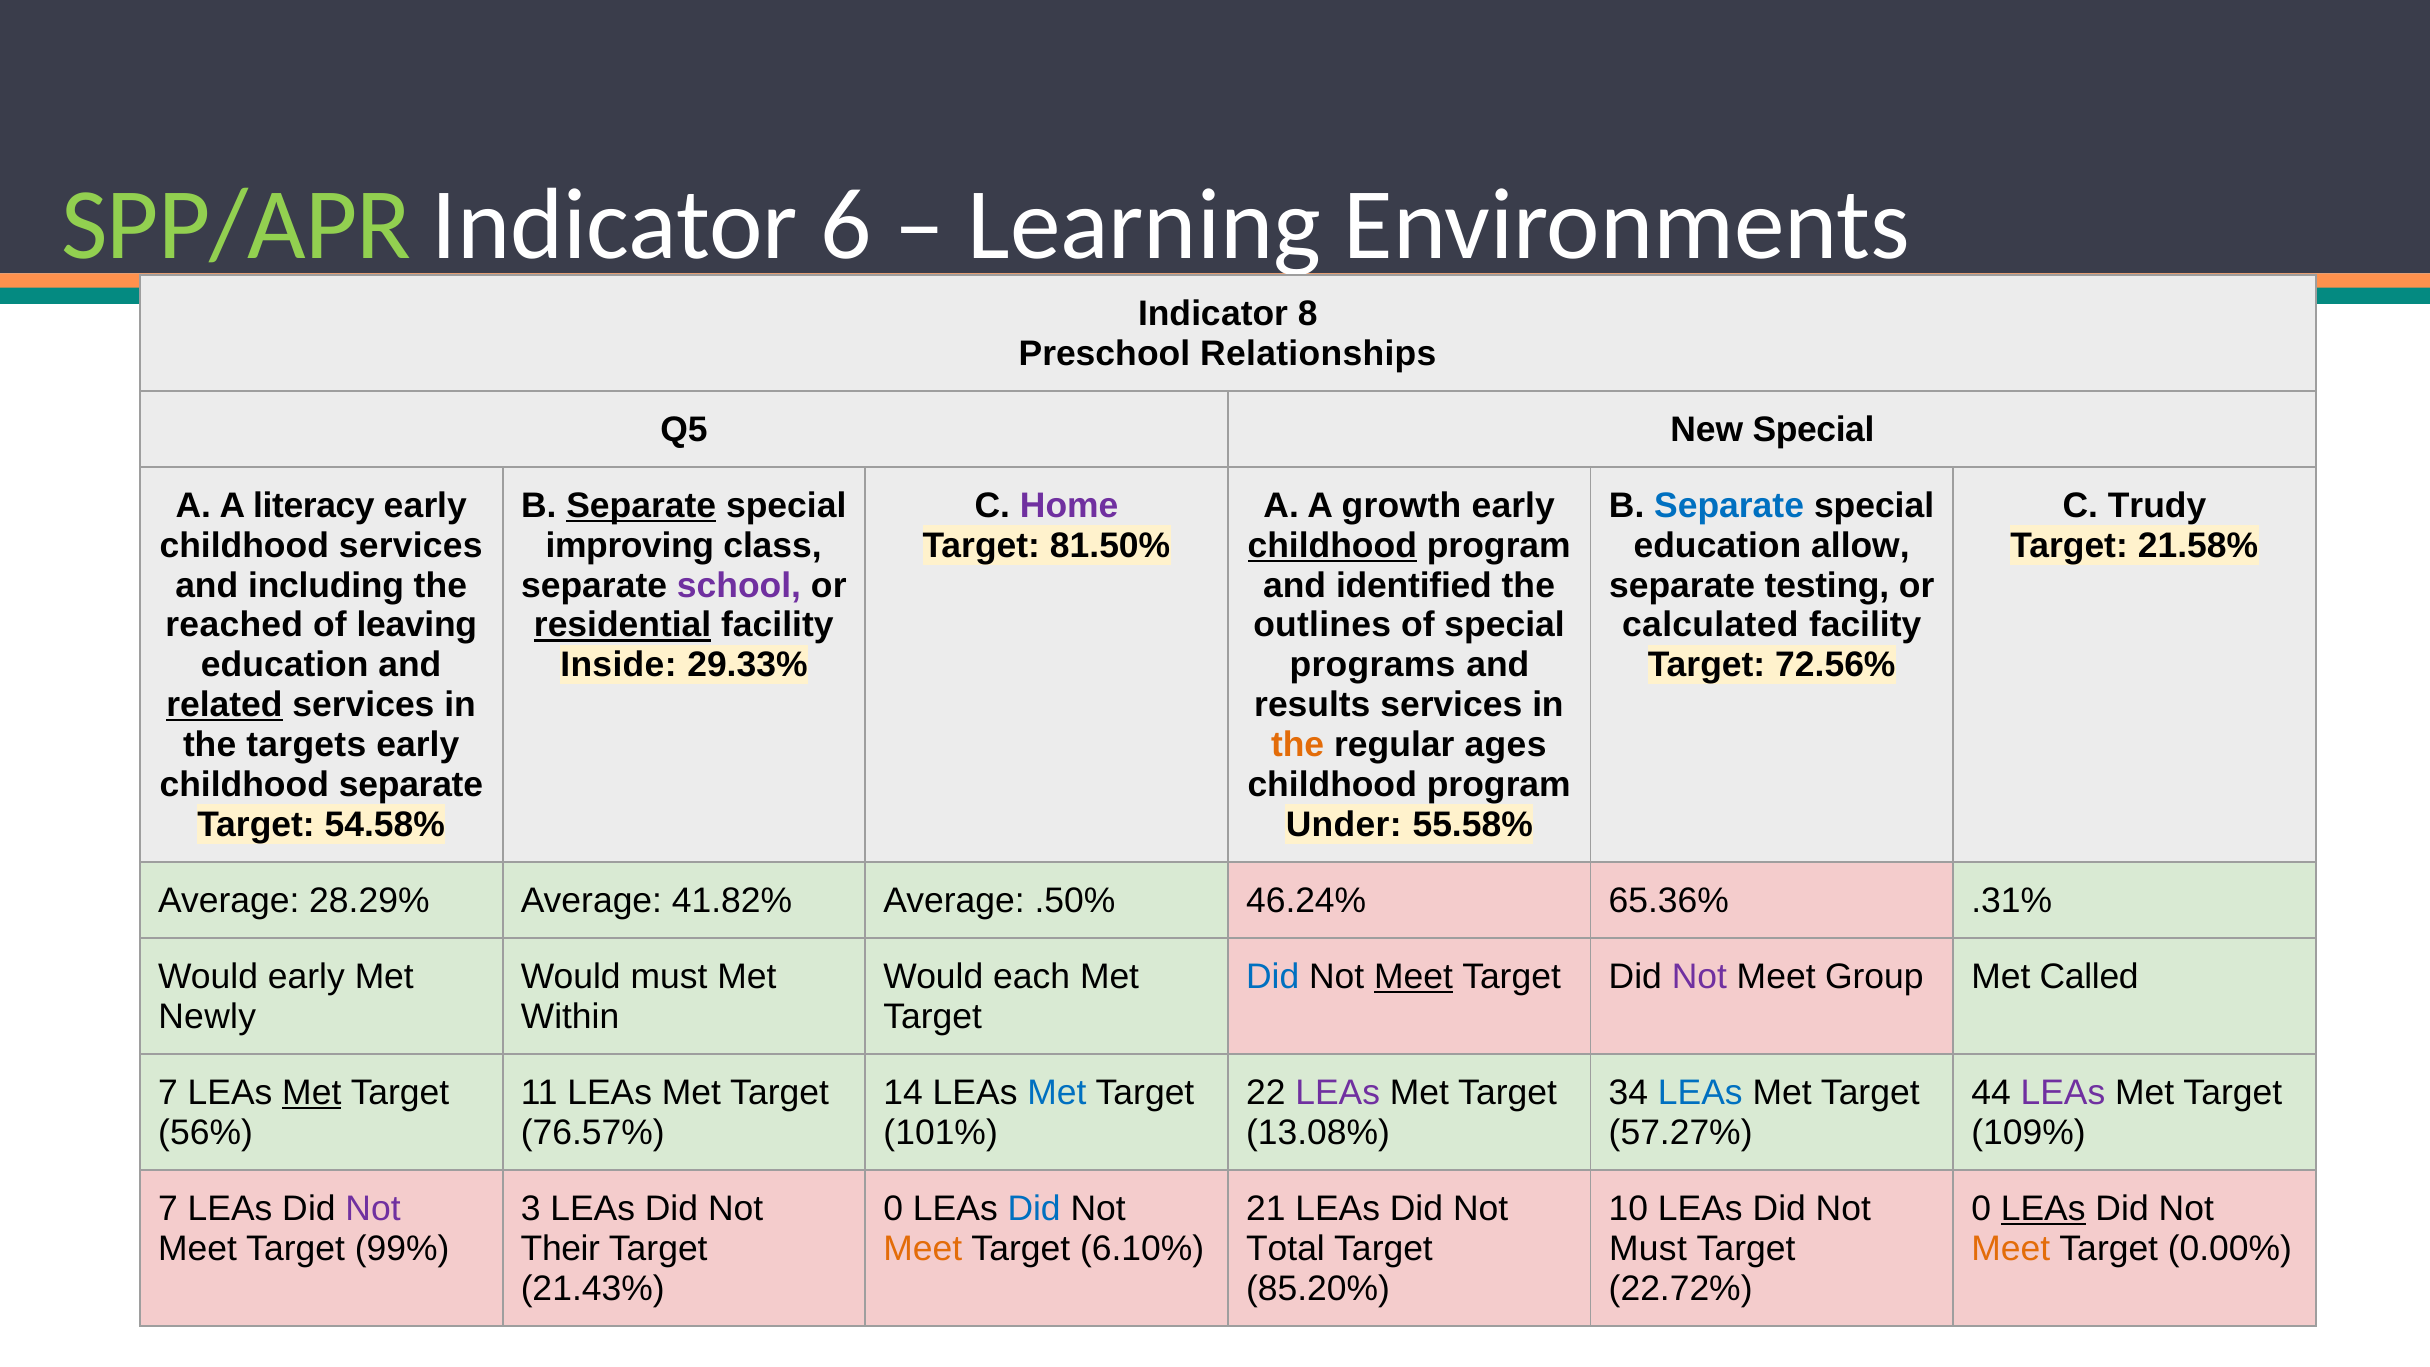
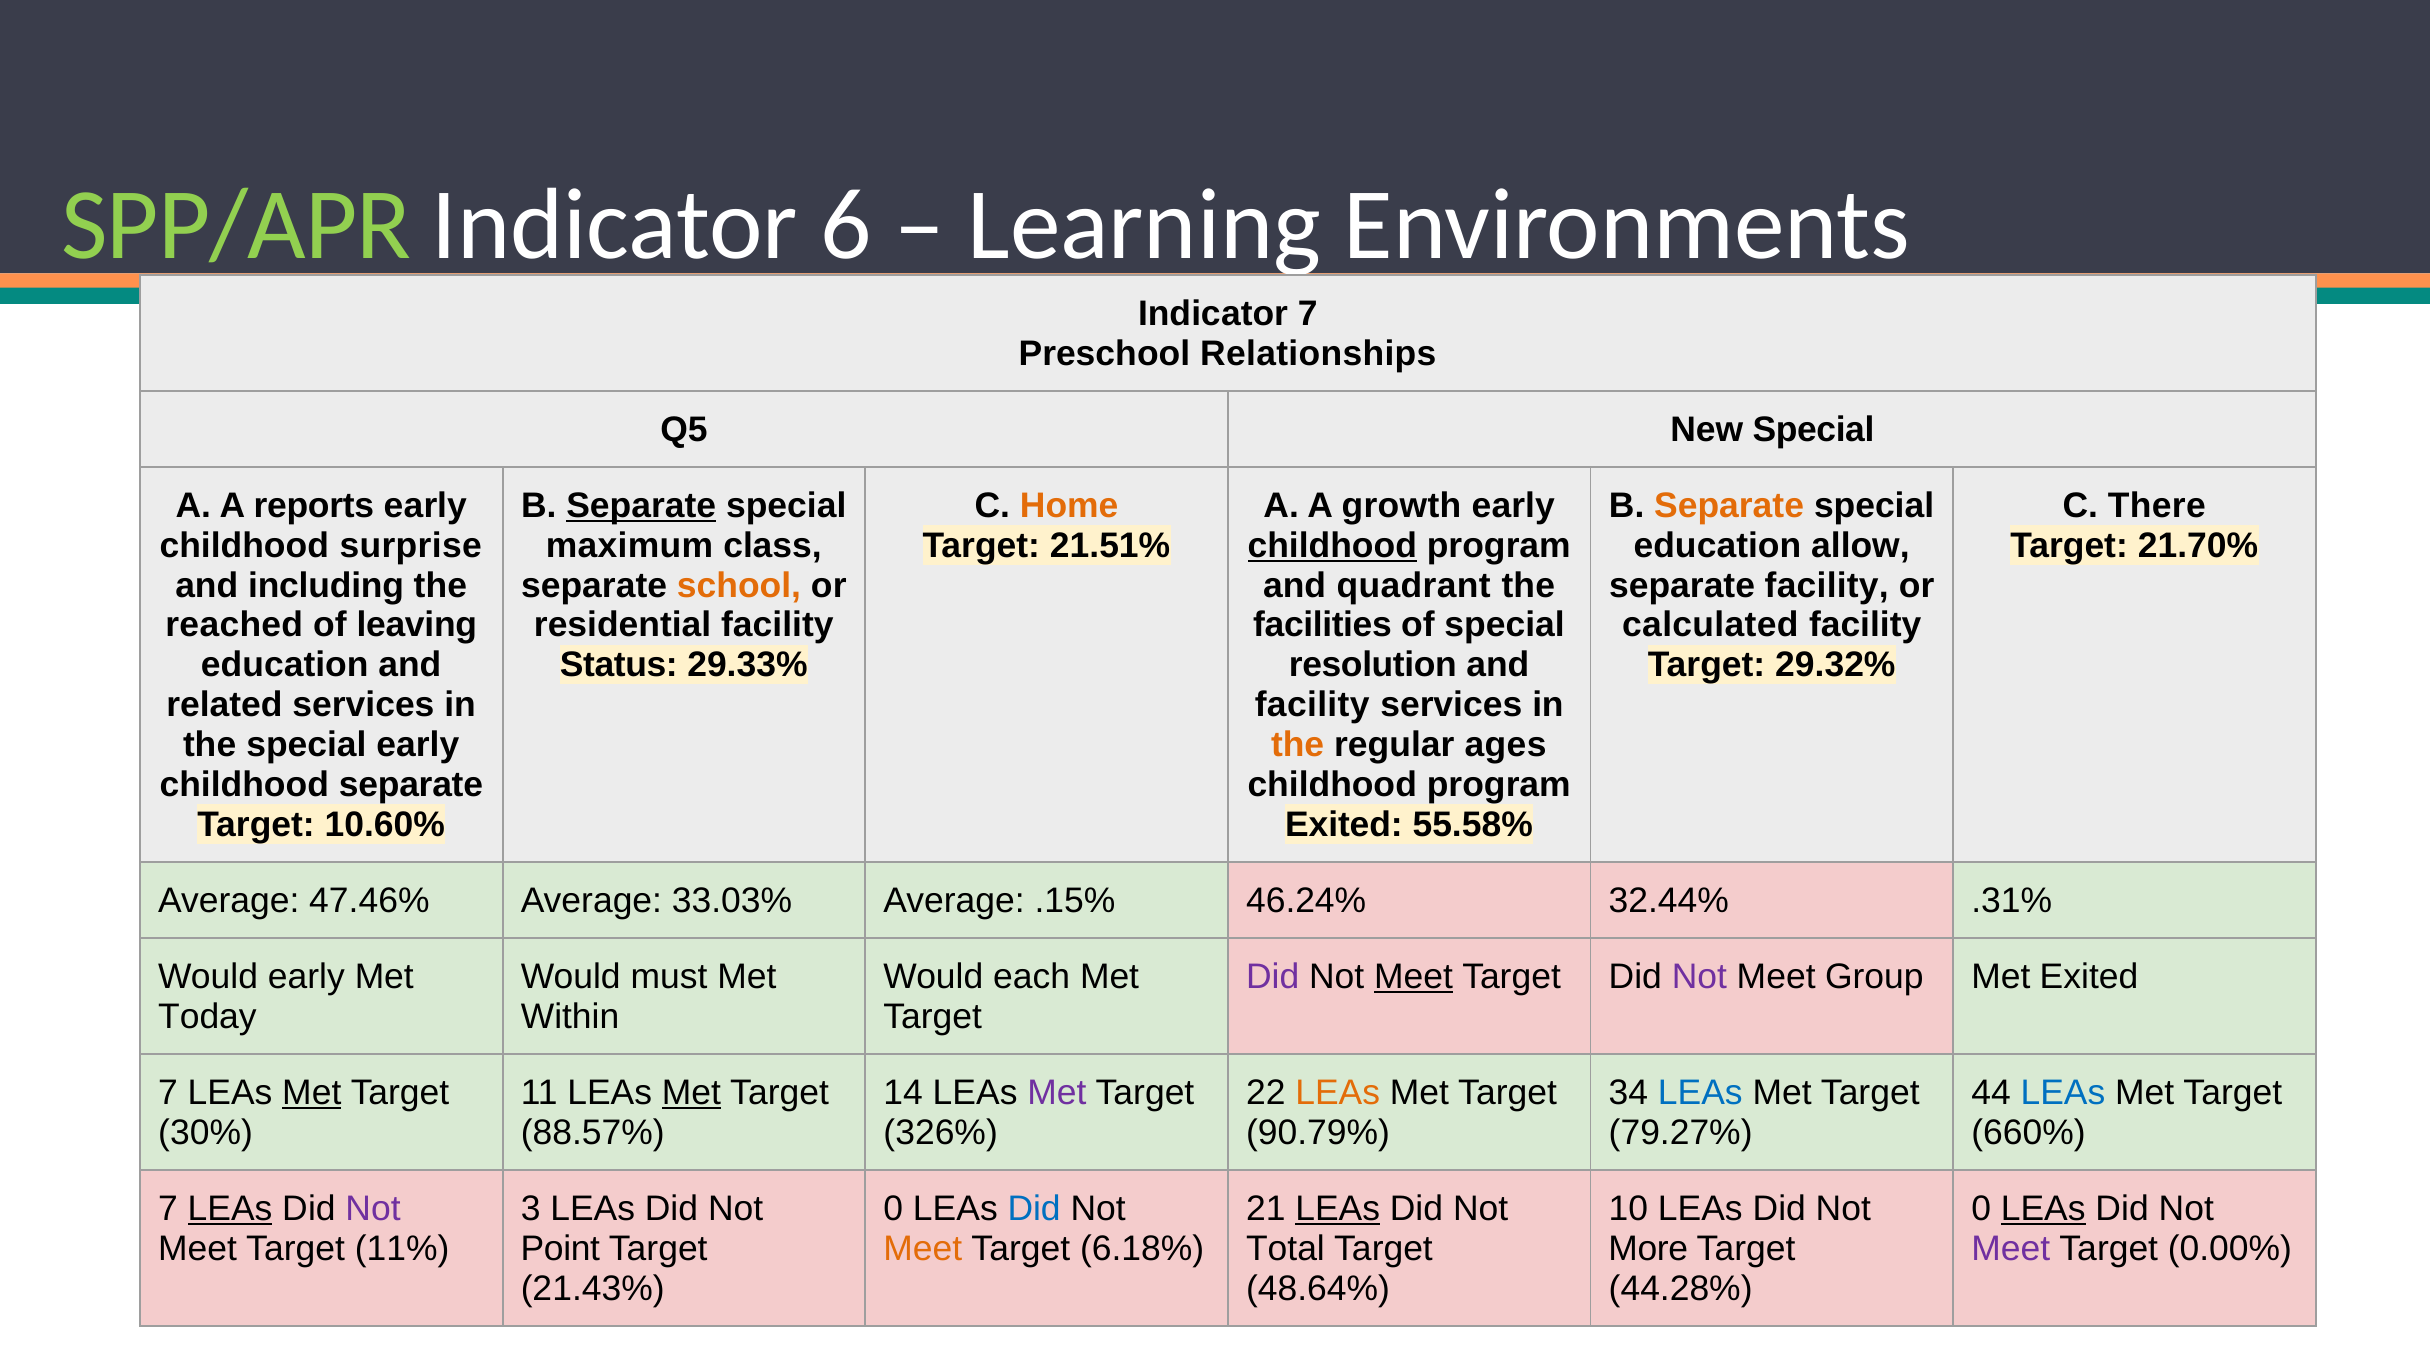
Indicator 8: 8 -> 7
literacy: literacy -> reports
Home colour: purple -> orange
Separate at (1729, 506) colour: blue -> orange
Trudy: Trudy -> There
childhood services: services -> surprise
improving: improving -> maximum
81.50%: 81.50% -> 21.51%
21.58%: 21.58% -> 21.70%
school colour: purple -> orange
identified: identified -> quadrant
separate testing: testing -> facility
residential underline: present -> none
outlines: outlines -> facilities
Inside: Inside -> Status
programs: programs -> resolution
72.56%: 72.56% -> 29.32%
related underline: present -> none
results at (1312, 705): results -> facility
the targets: targets -> special
54.58%: 54.58% -> 10.60%
Under at (1344, 824): Under -> Exited
28.29%: 28.29% -> 47.46%
41.82%: 41.82% -> 33.03%
.50%: .50% -> .15%
65.36%: 65.36% -> 32.44%
Did at (1273, 977) colour: blue -> purple
Met Called: Called -> Exited
Newly at (207, 1016): Newly -> Today
Met at (691, 1093) underline: none -> present
Met at (1057, 1093) colour: blue -> purple
LEAs at (1338, 1093) colour: purple -> orange
LEAs at (2063, 1093) colour: purple -> blue
56%: 56% -> 30%
76.57%: 76.57% -> 88.57%
101%: 101% -> 326%
13.08%: 13.08% -> 90.79%
57.27%: 57.27% -> 79.27%
109%: 109% -> 660%
LEAs at (230, 1209) underline: none -> present
LEAs at (1338, 1209) underline: none -> present
99%: 99% -> 11%
Their: Their -> Point
6.10%: 6.10% -> 6.18%
Must at (1648, 1249): Must -> More
Meet at (2011, 1249) colour: orange -> purple
85.20%: 85.20% -> 48.64%
22.72%: 22.72% -> 44.28%
